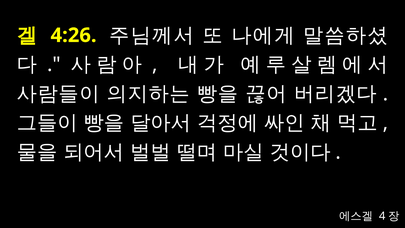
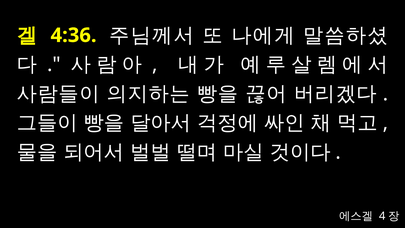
4:26: 4:26 -> 4:36
